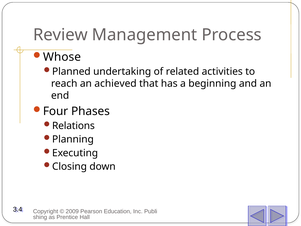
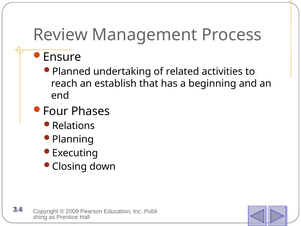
Whose: Whose -> Ensure
achieved: achieved -> establish
